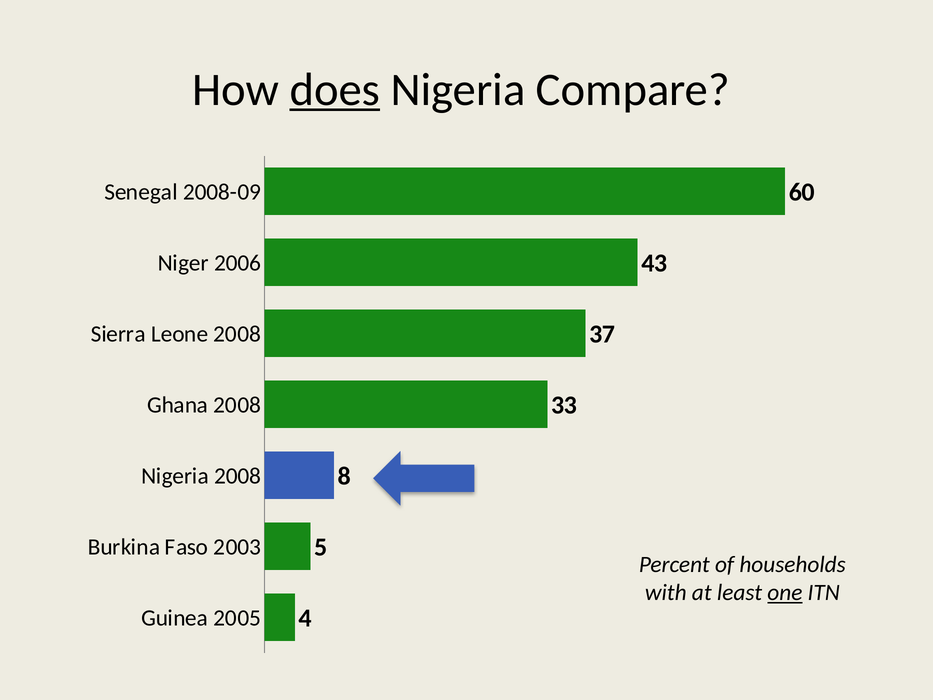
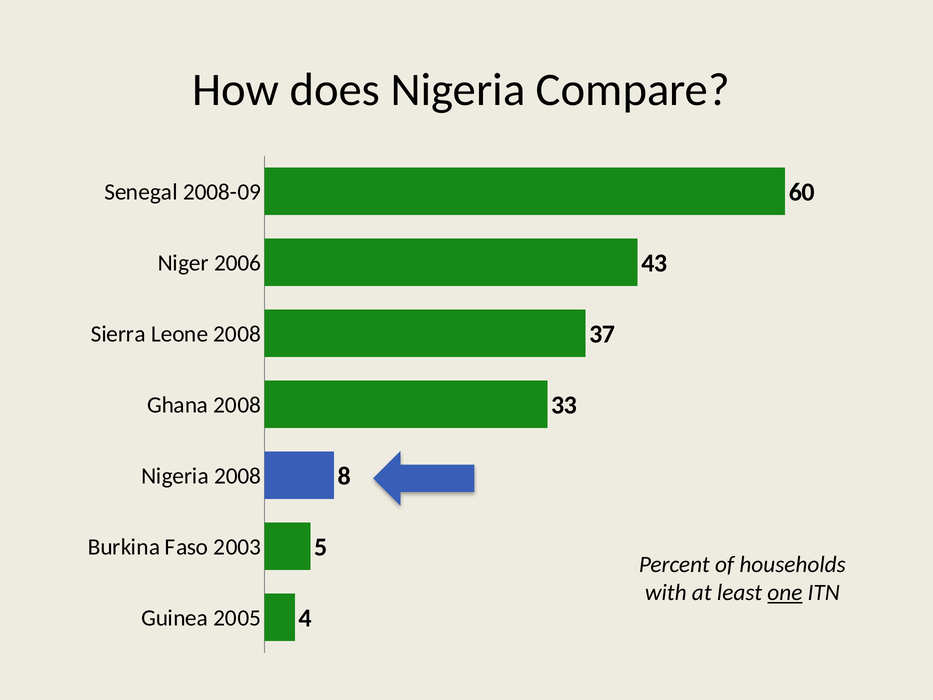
does underline: present -> none
